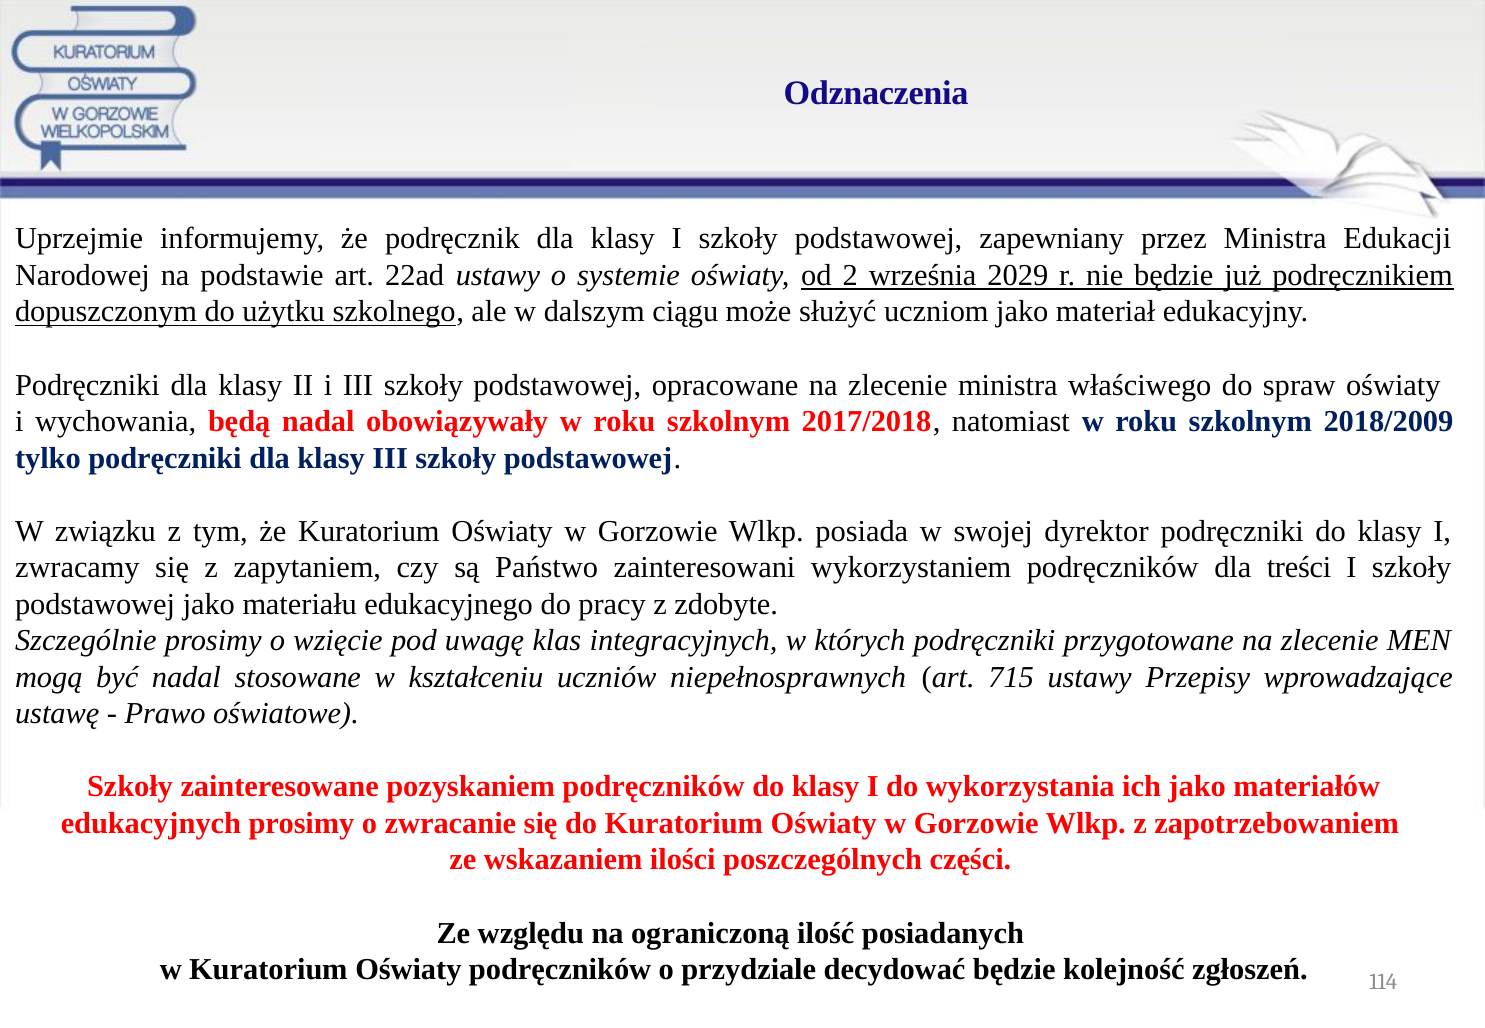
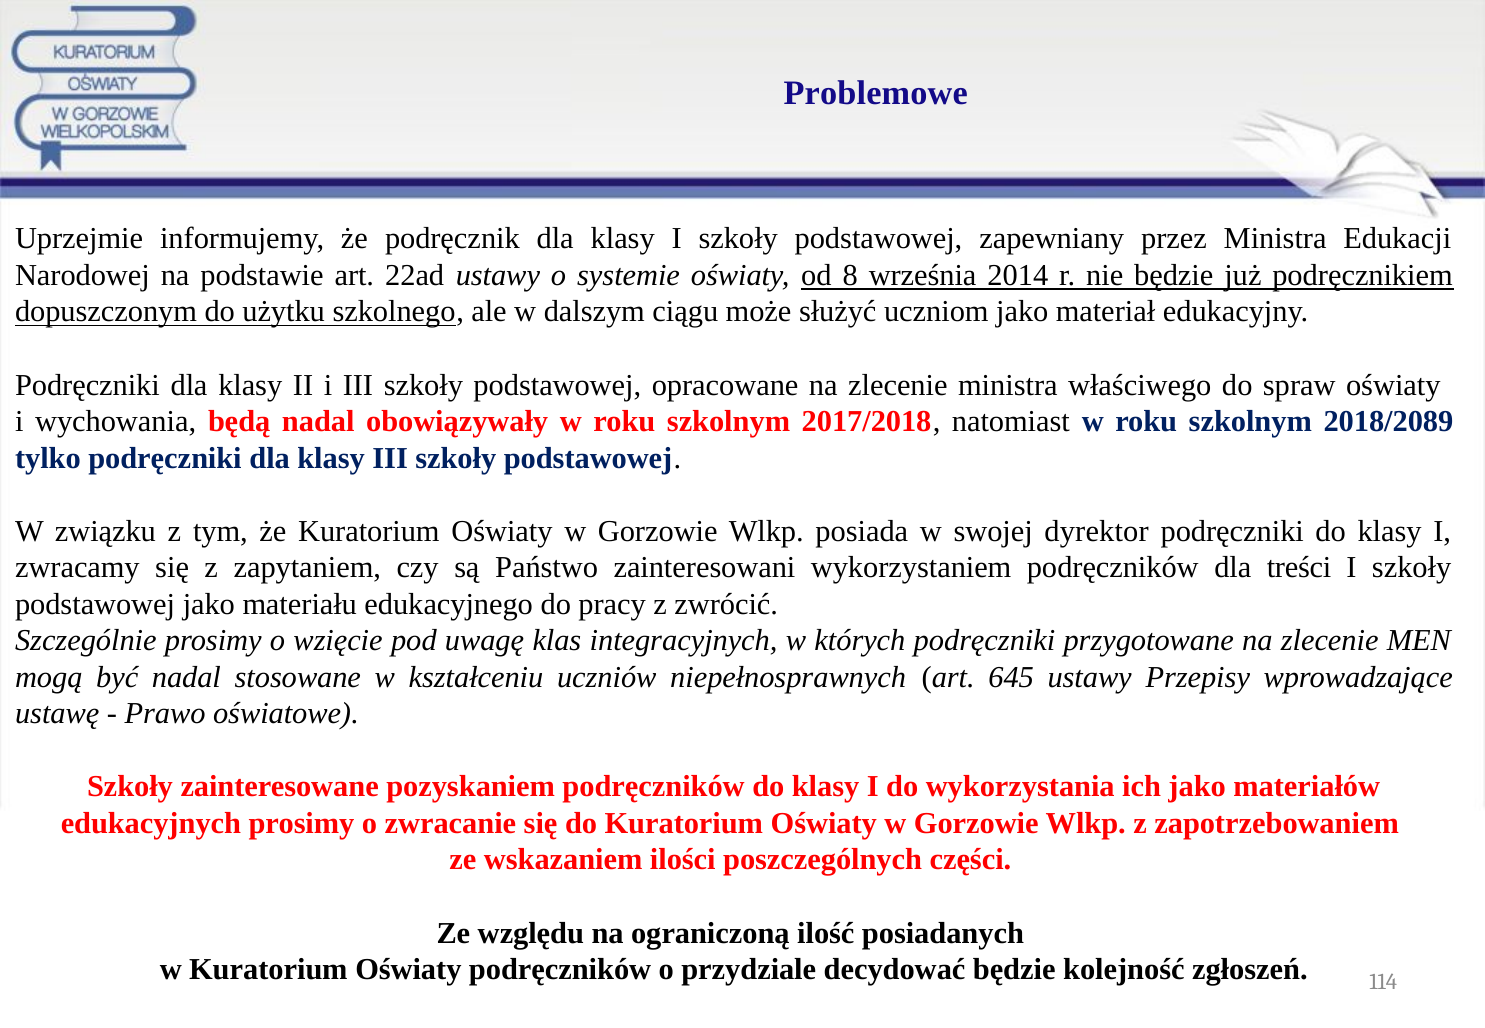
Odznaczenia: Odznaczenia -> Problemowe
2: 2 -> 8
2029: 2029 -> 2014
2018/2009: 2018/2009 -> 2018/2089
zdobyte: zdobyte -> zwrócić
715: 715 -> 645
